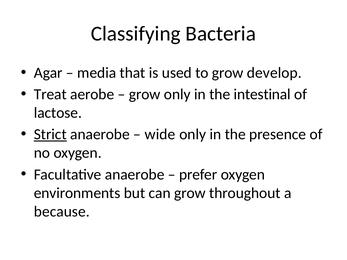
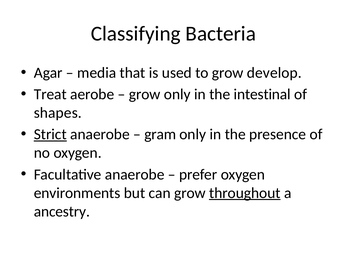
lactose: lactose -> shapes
wide: wide -> gram
throughout underline: none -> present
because: because -> ancestry
